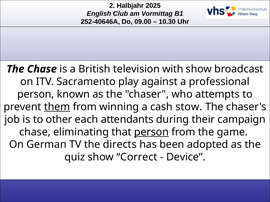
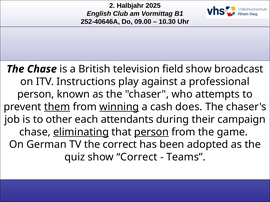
with: with -> field
Sacramento: Sacramento -> Instructions
winning underline: none -> present
stow: stow -> does
eliminating underline: none -> present
the directs: directs -> correct
Device: Device -> Teams
